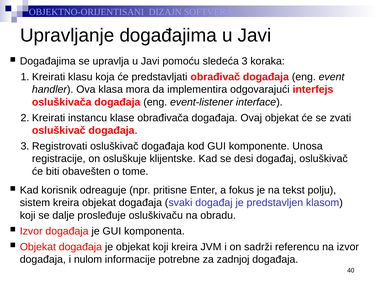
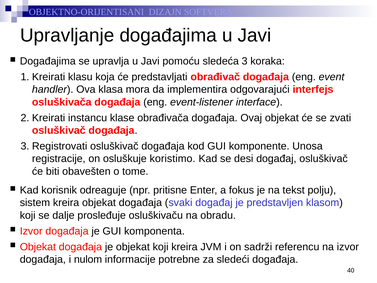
klijentske: klijentske -> koristimo
zadnjoj: zadnjoj -> sledeći
